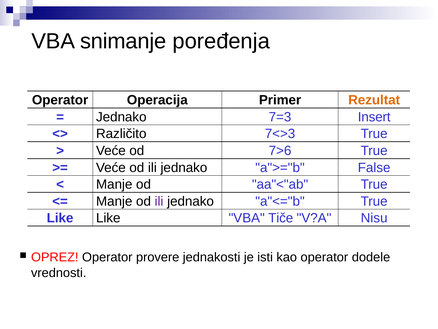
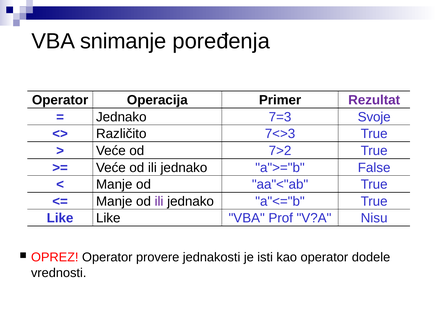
Rezultat colour: orange -> purple
Insert: Insert -> Svoje
7>6: 7>6 -> 7>2
Tiče: Tiče -> Prof
